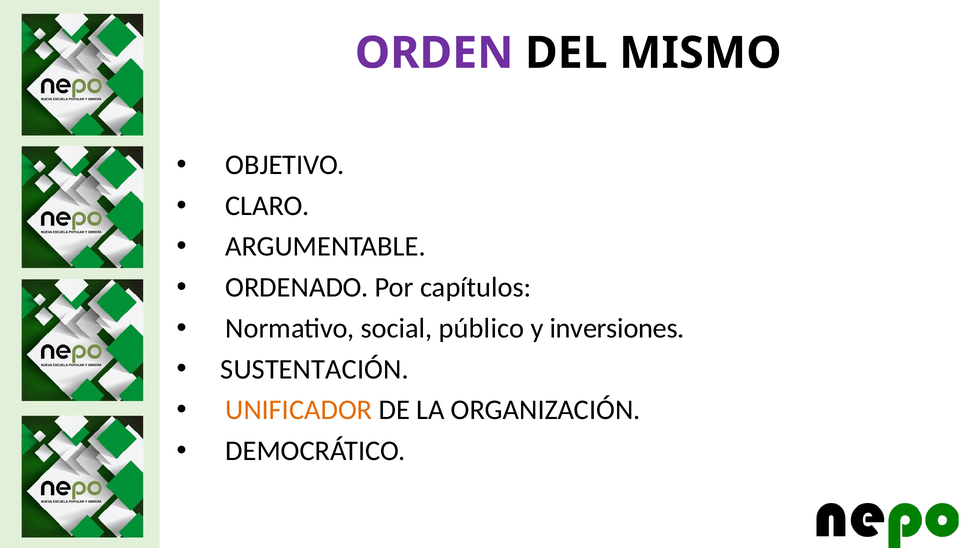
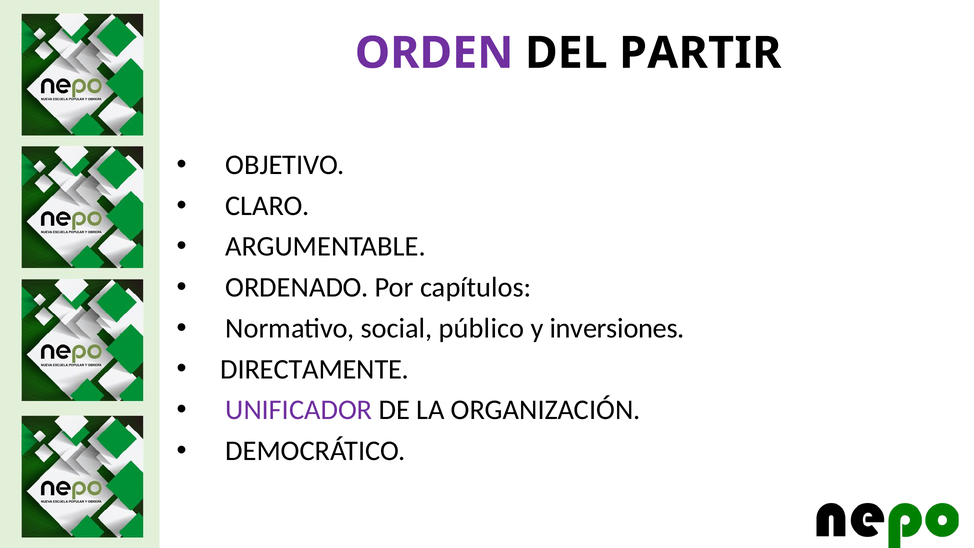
MISMO: MISMO -> PARTIR
SUSTENTACIÓN: SUSTENTACIÓN -> DIRECTAMENTE
UNIFICADOR colour: orange -> purple
